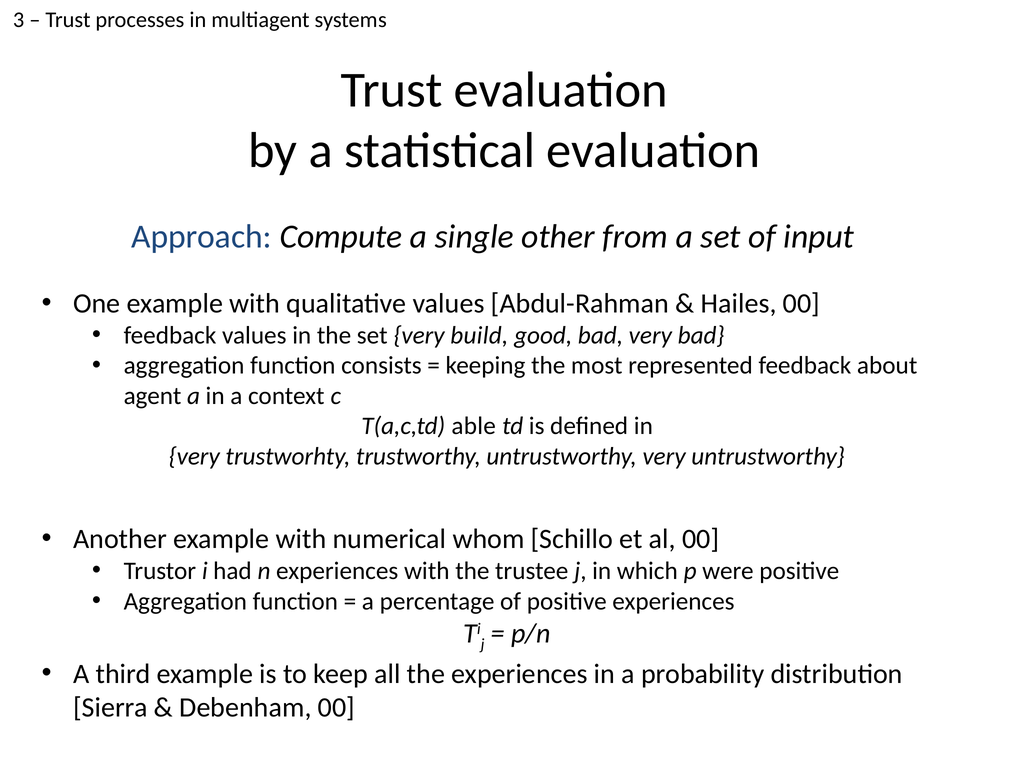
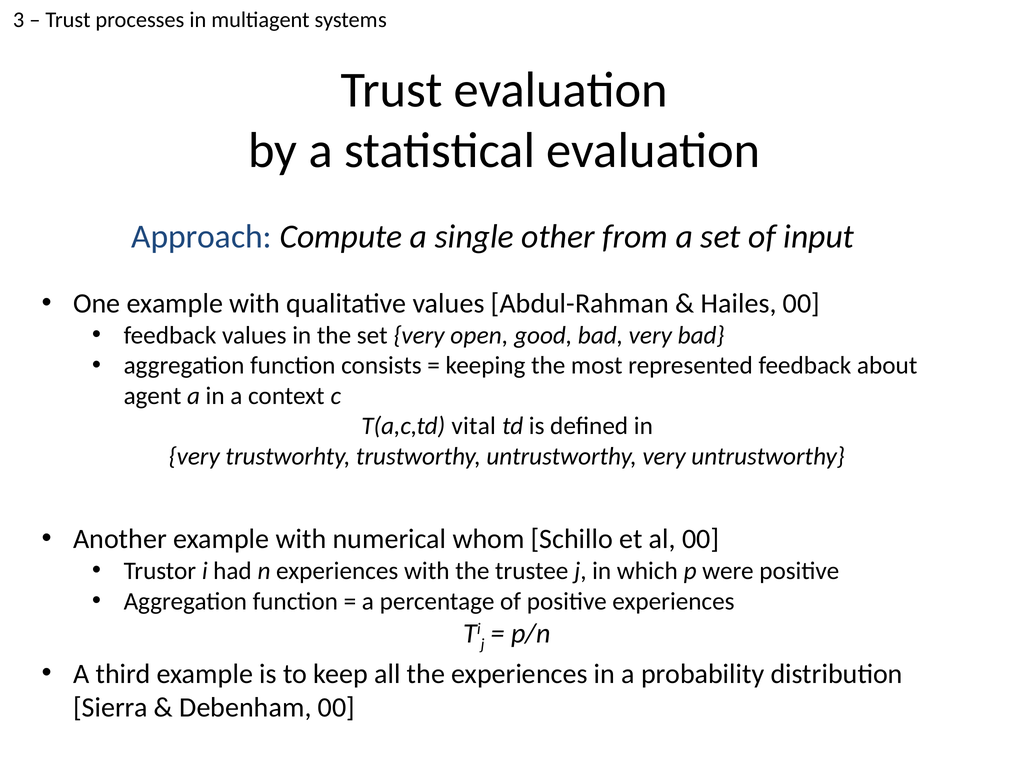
build: build -> open
able: able -> vital
